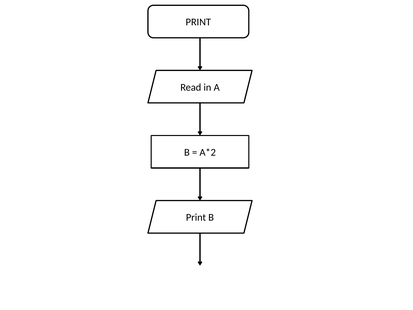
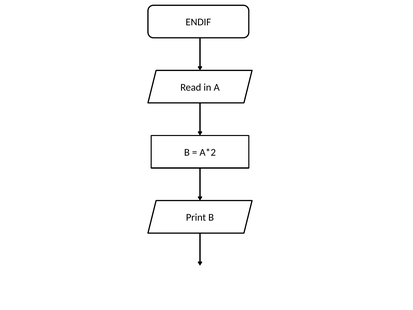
PRINT at (198, 22): PRINT -> ENDIF
